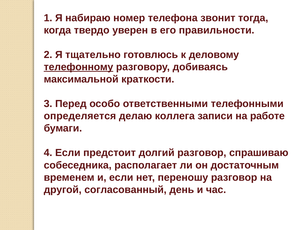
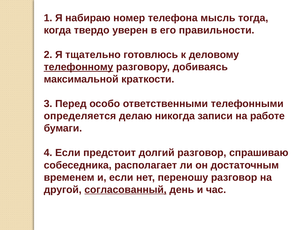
звонит: звонит -> мысль
коллега: коллега -> никогда
согласованный underline: none -> present
